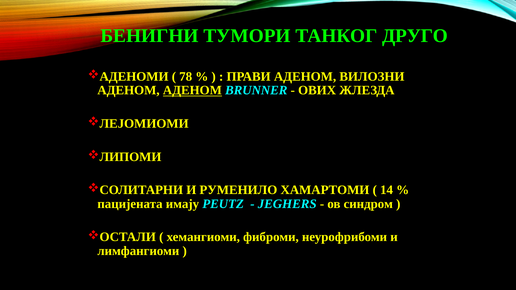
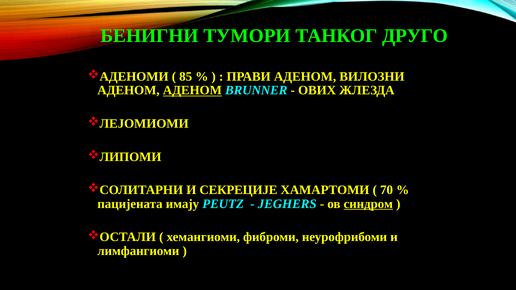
78: 78 -> 85
РУМЕНИЛО: РУМЕНИЛО -> СЕКРЕЦИЈЕ
14: 14 -> 70
синдром underline: none -> present
